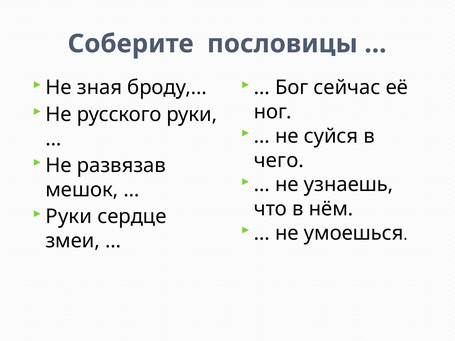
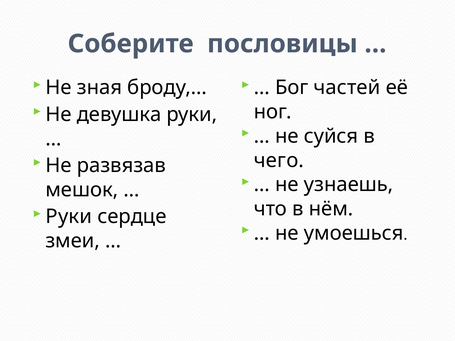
сейчас: сейчас -> частей
русского: русского -> девушка
